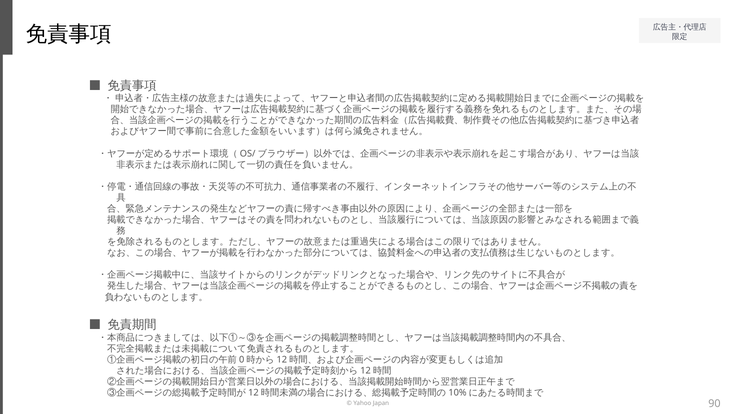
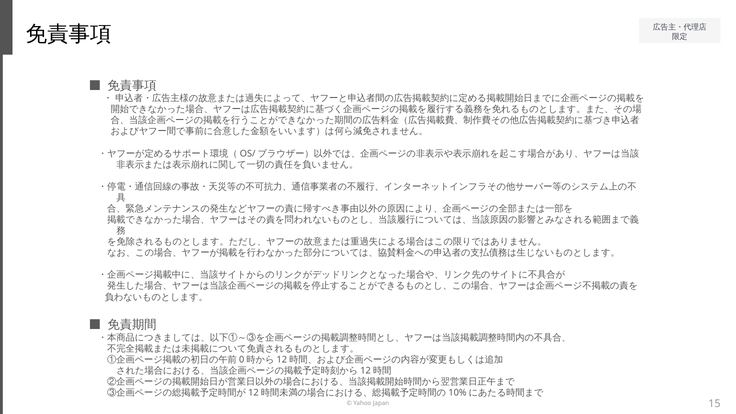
90: 90 -> 15
